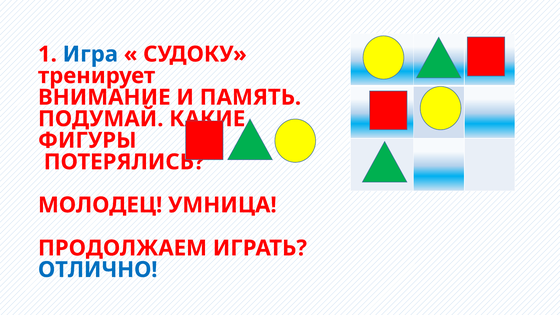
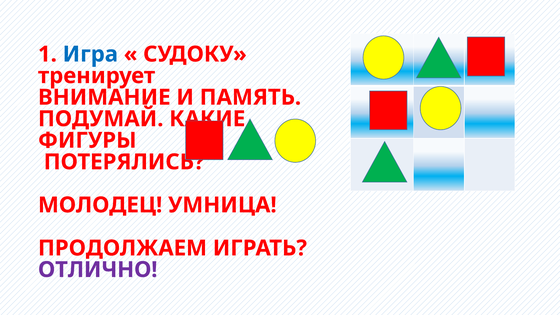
ОТЛИЧНО colour: blue -> purple
